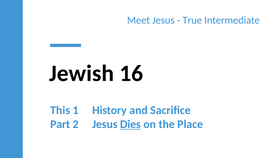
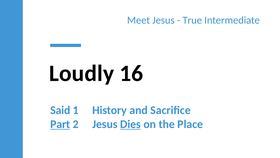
Jewish: Jewish -> Loudly
This: This -> Said
Part underline: none -> present
